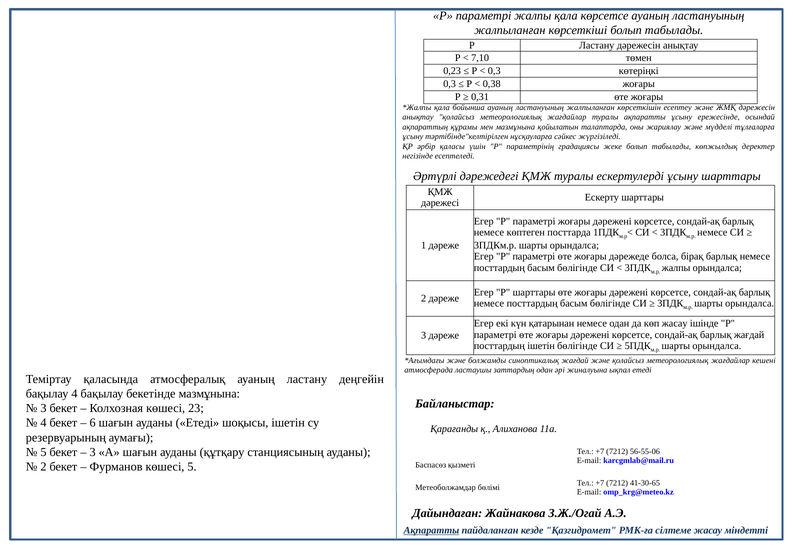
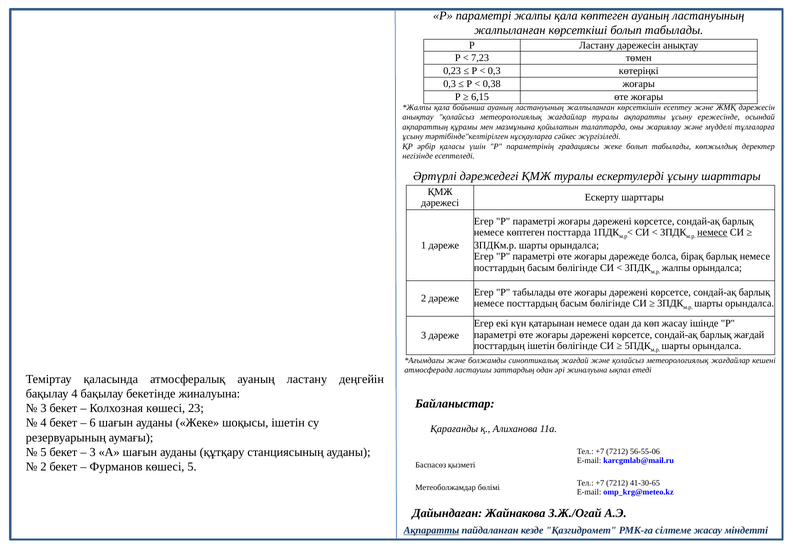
қала көрсетсе: көрсетсе -> көптеген
7,10: 7,10 -> 7,23
0,31: 0,31 -> 6,15
немесе at (712, 232) underline: none -> present
Р шарттары: шарттары -> табылады
бекетінде мазмұнына: мазмұнына -> жиналуына
ауданы Етеді: Етеді -> Жеке
